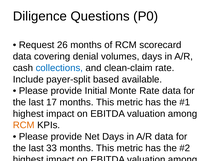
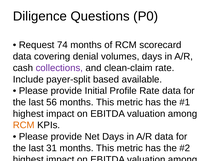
26: 26 -> 74
collections colour: blue -> purple
Monte: Monte -> Profile
17: 17 -> 56
33: 33 -> 31
